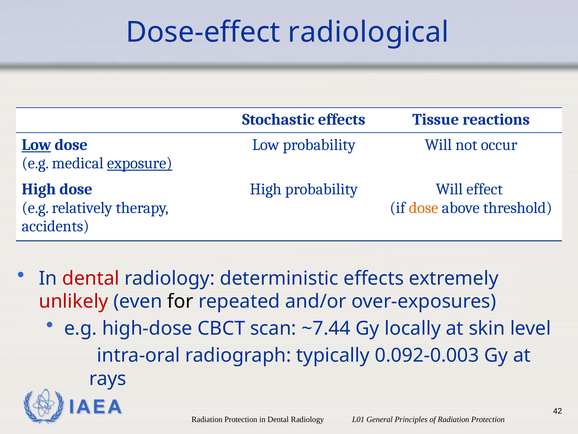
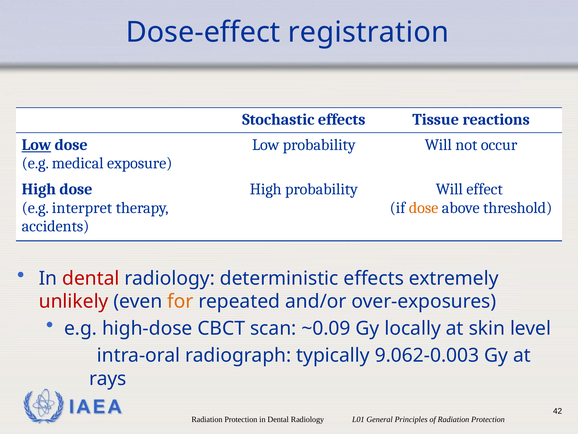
radiological: radiological -> registration
exposure underline: present -> none
relatively: relatively -> interpret
for colour: black -> orange
~7.44: ~7.44 -> ~0.09
0.092-0.003: 0.092-0.003 -> 9.062-0.003
